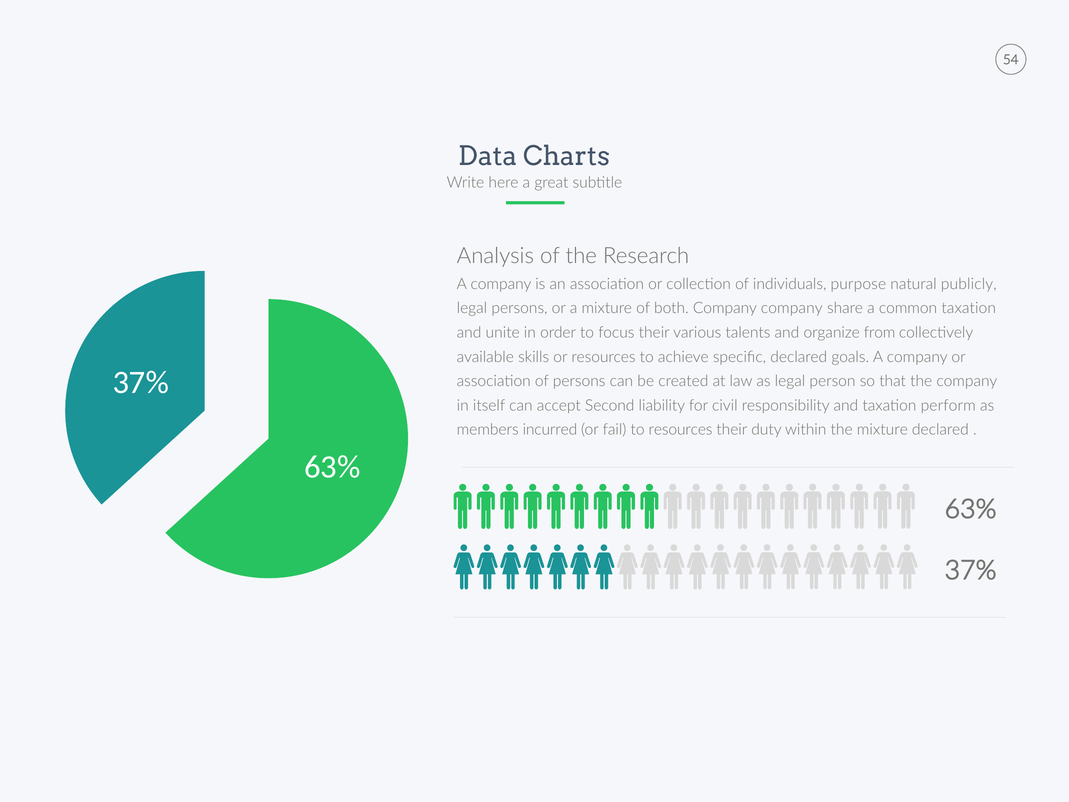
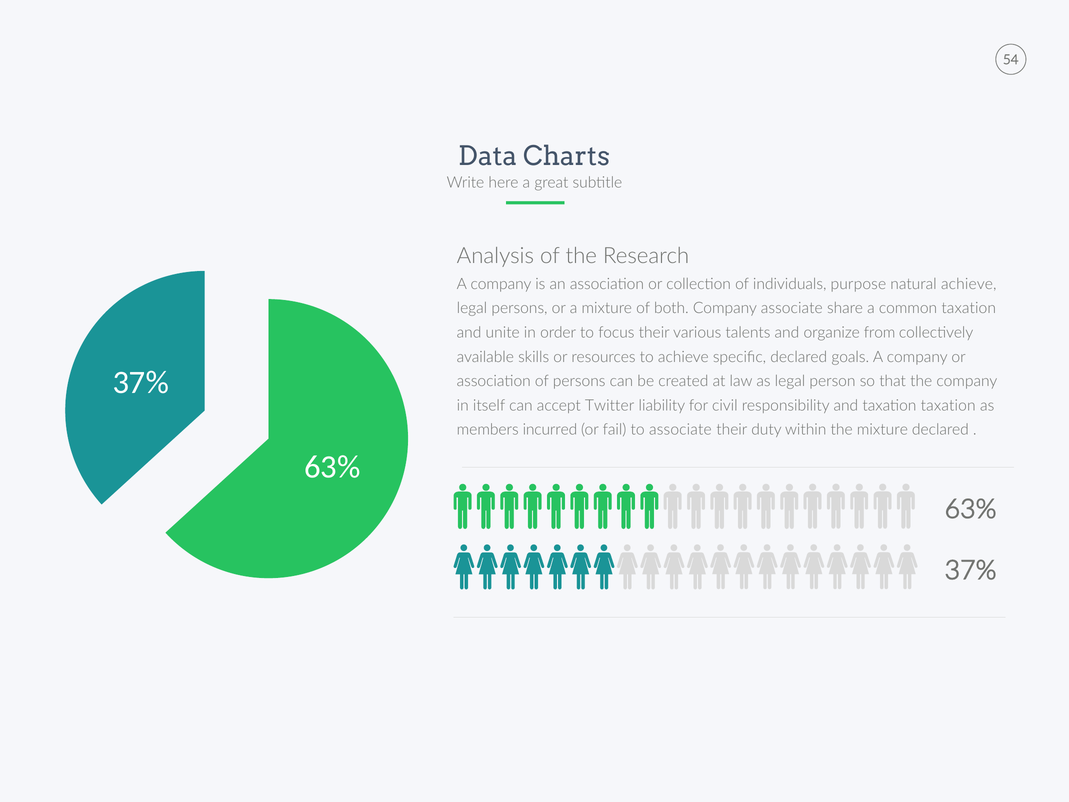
natural publicly: publicly -> achieve
Company company: company -> associate
Second: Second -> Twitter
taxation perform: perform -> taxation
to resources: resources -> associate
